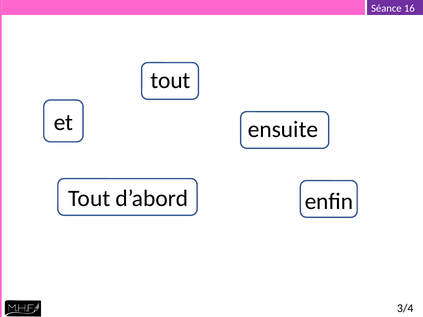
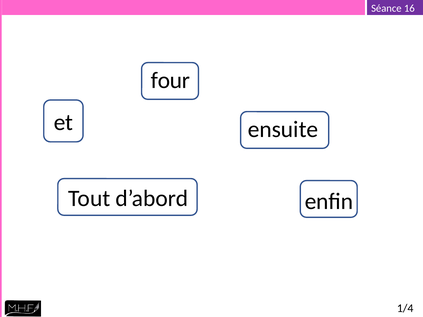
tout at (170, 80): tout -> four
3/4: 3/4 -> 1/4
